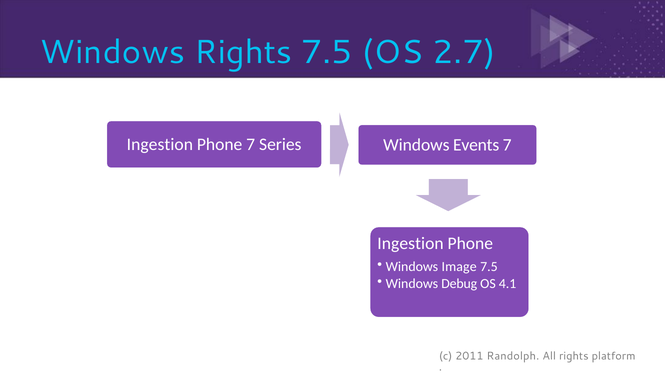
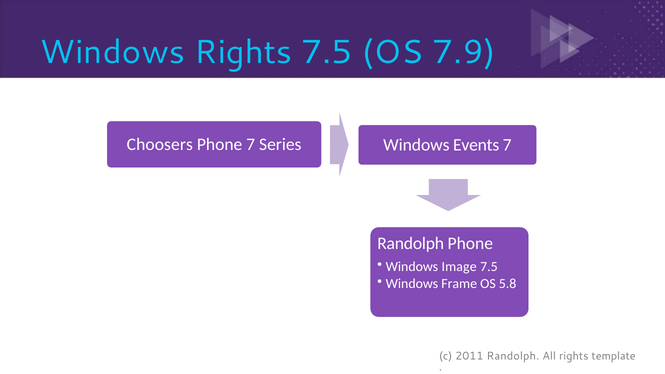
2.7: 2.7 -> 7.9
Ingestion at (160, 144): Ingestion -> Choosers
Ingestion at (411, 244): Ingestion -> Randolph
Debug: Debug -> Frame
4.1: 4.1 -> 5.8
platform: platform -> template
